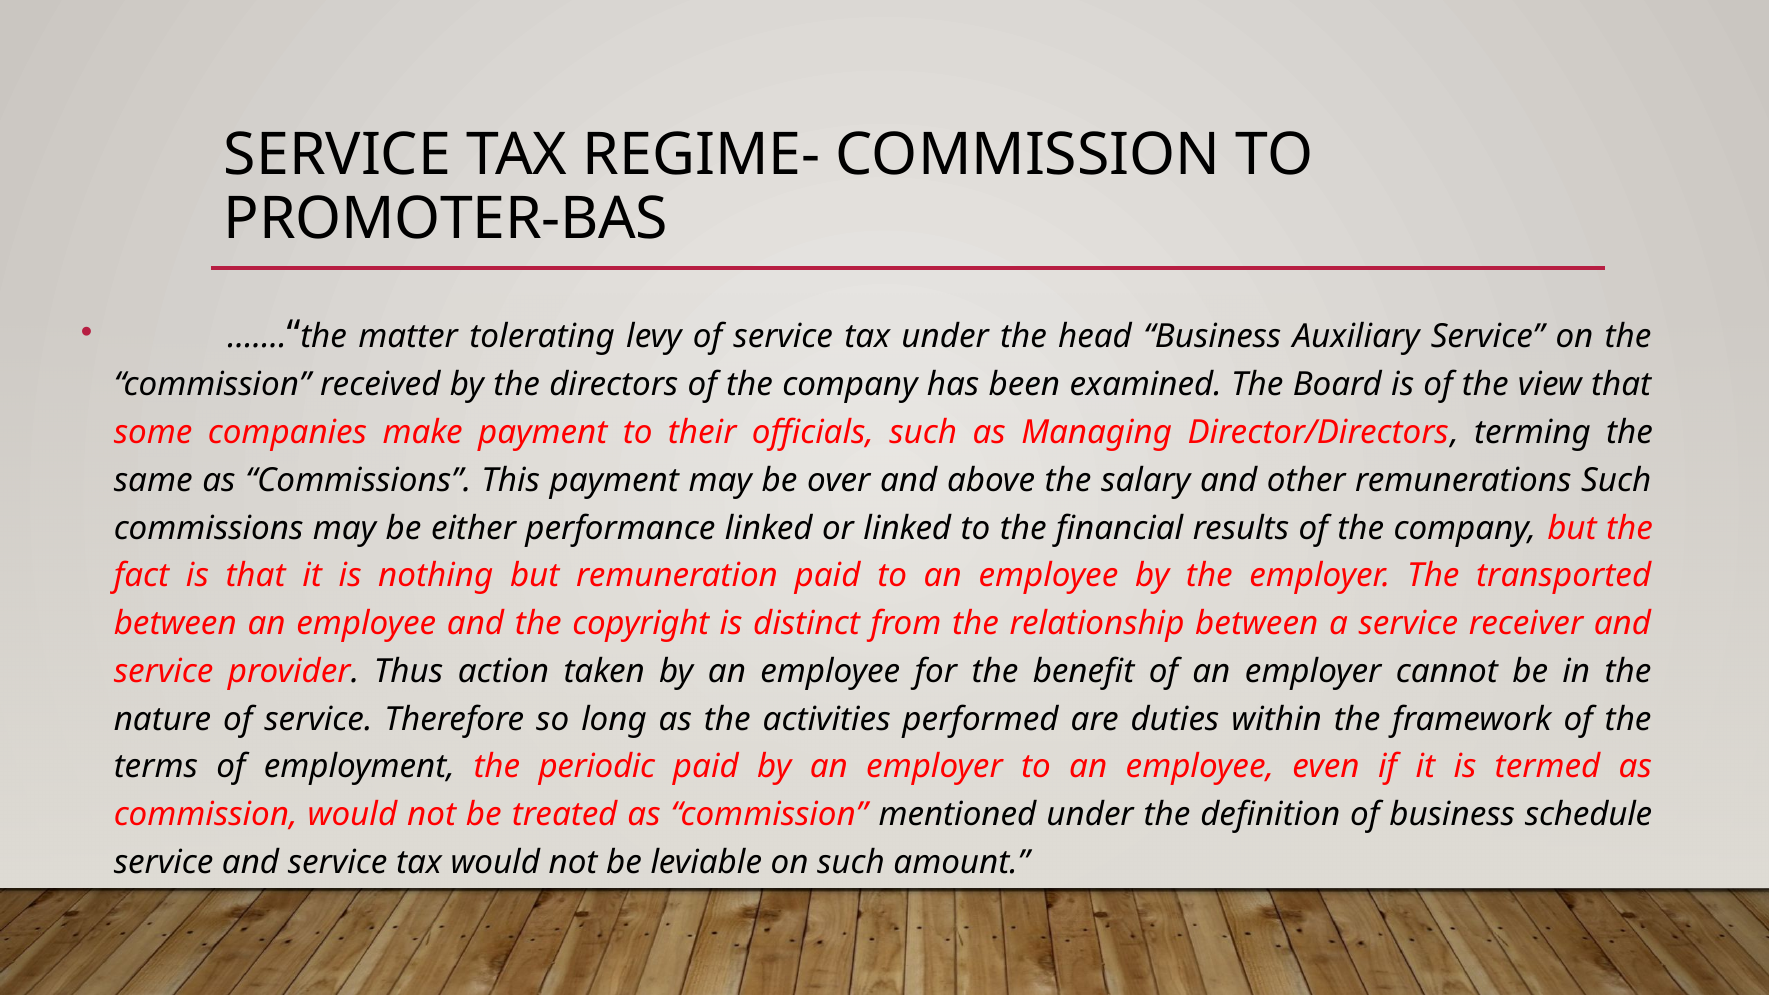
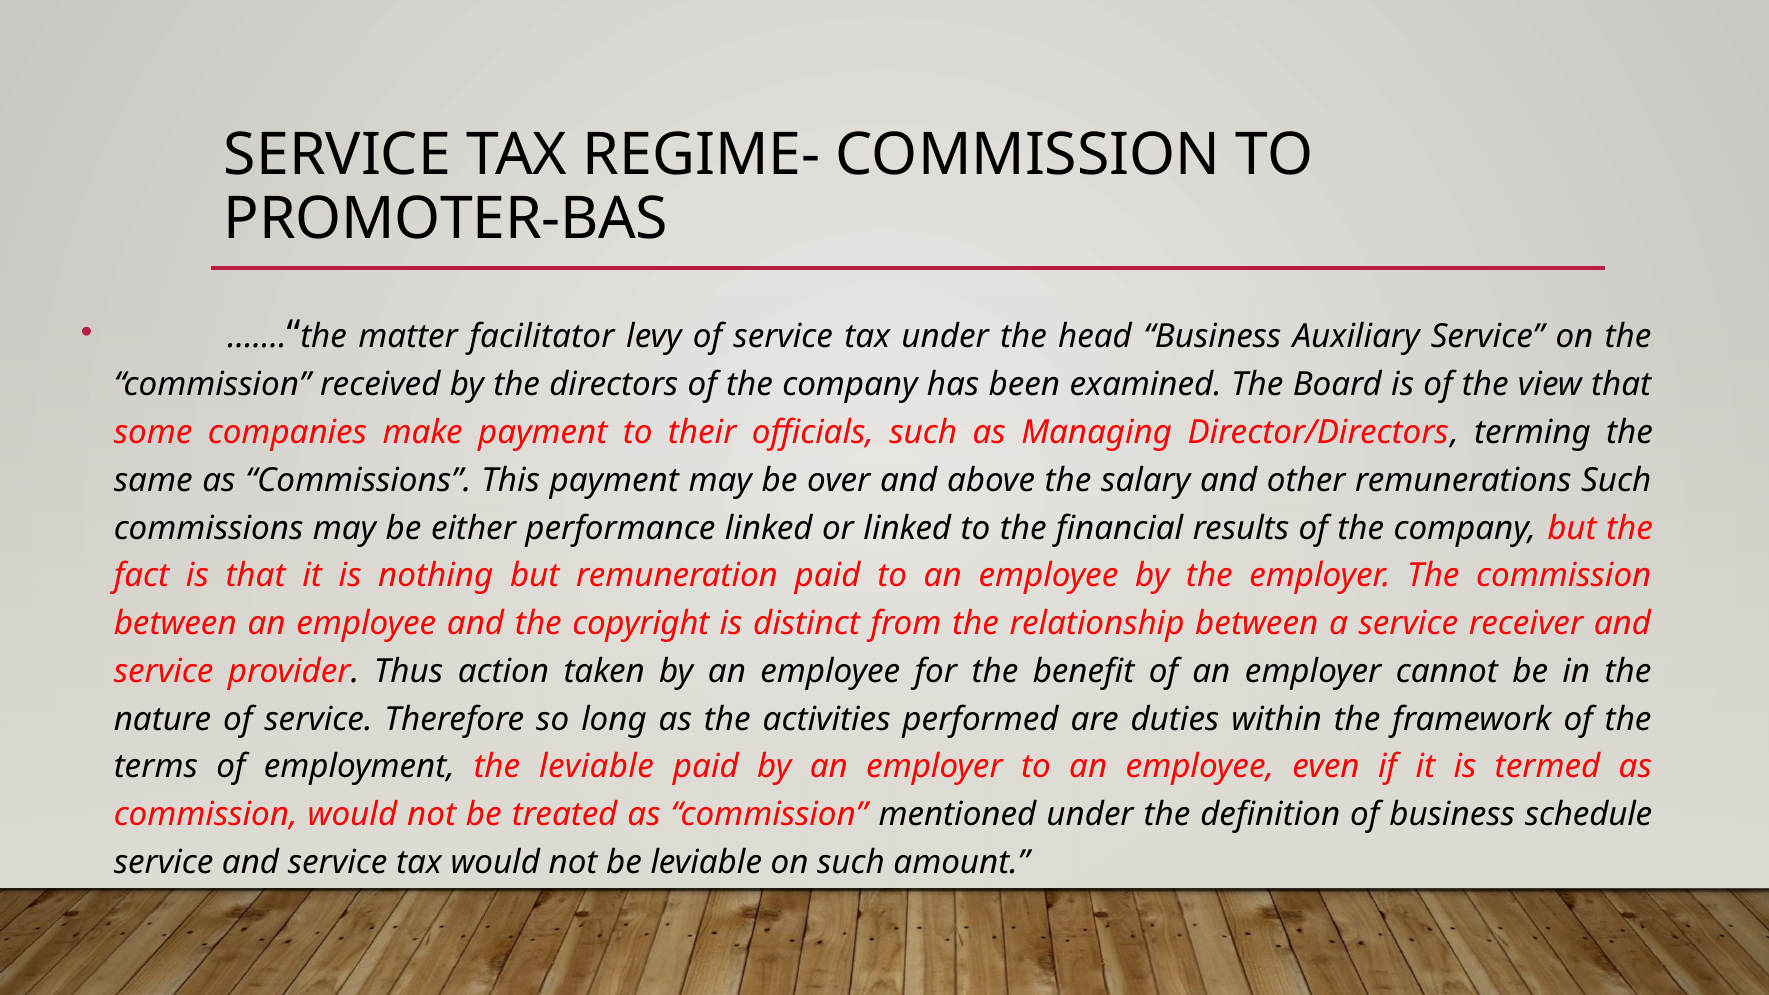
tolerating: tolerating -> facilitator
employer The transported: transported -> commission
the periodic: periodic -> leviable
